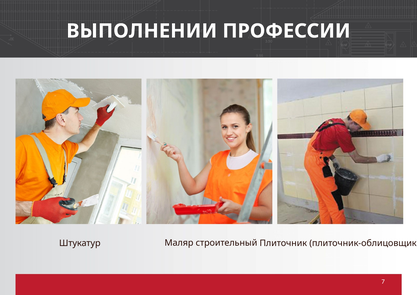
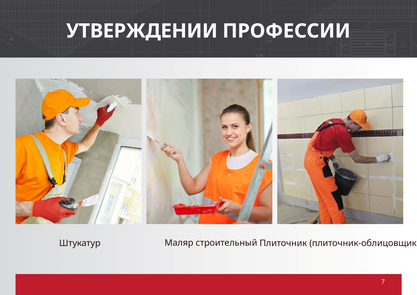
ВЫПОЛНЕНИИ: ВЫПОЛНЕНИИ -> УТВЕРЖДЕНИИ
